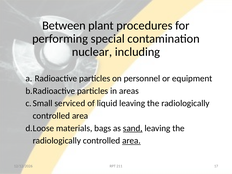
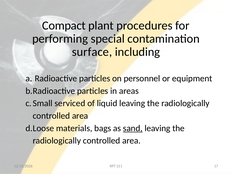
Between: Between -> Compact
nuclear: nuclear -> surface
area at (131, 141) underline: present -> none
